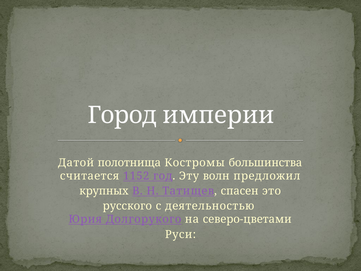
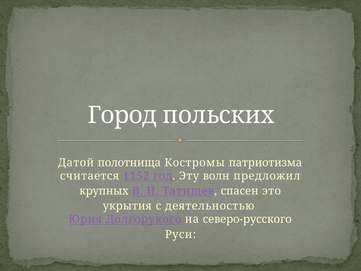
империи: империи -> польских
большинства: большинства -> патриотизма
русского: русского -> укрытия
северо-цветами: северо-цветами -> северо-русского
